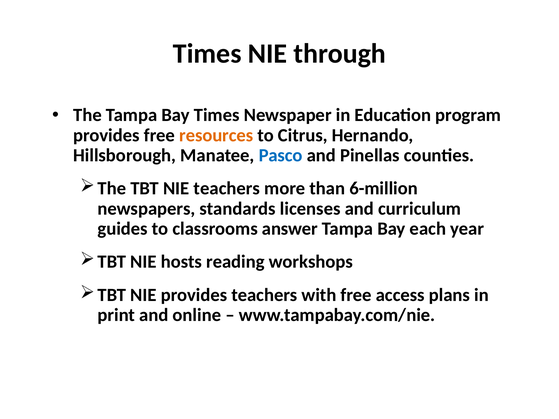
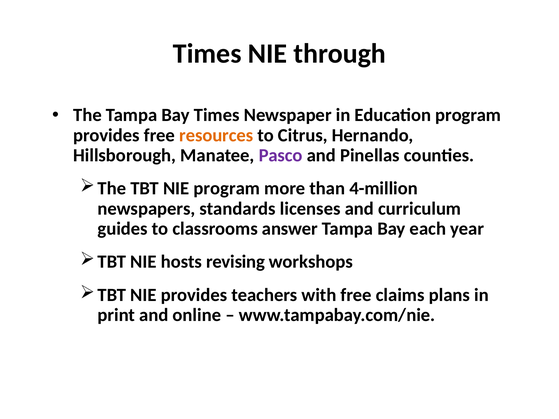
Pasco colour: blue -> purple
NIE teachers: teachers -> program
6-million: 6-million -> 4-million
reading: reading -> revising
access: access -> claims
